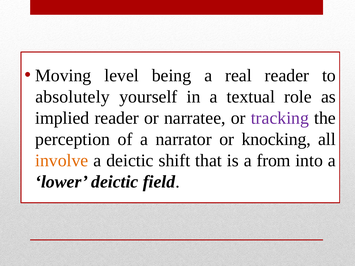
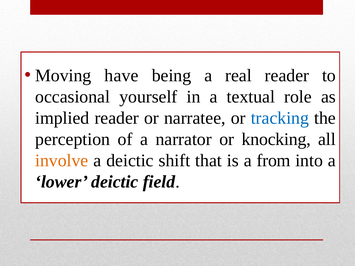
level: level -> have
absolutely: absolutely -> occasional
tracking colour: purple -> blue
